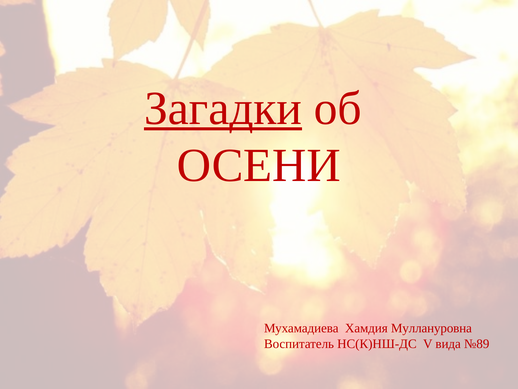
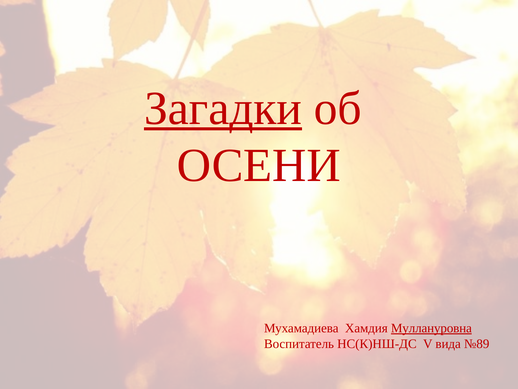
Муллануровна underline: none -> present
